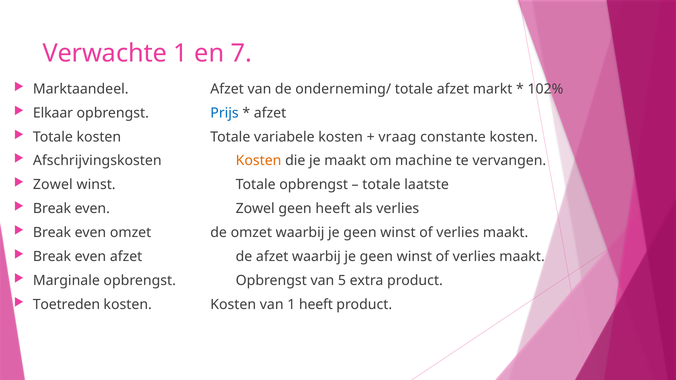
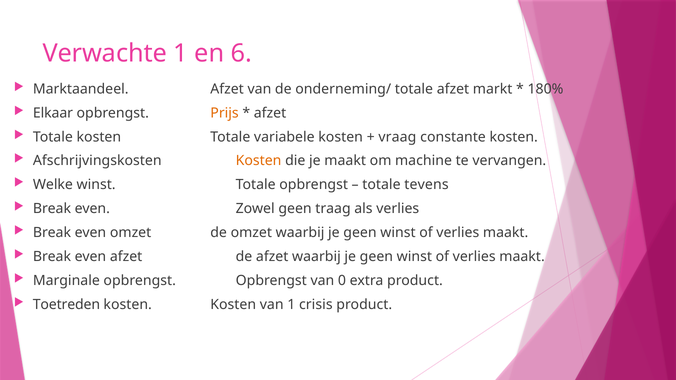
7: 7 -> 6
102%: 102% -> 180%
Prijs colour: blue -> orange
Zowel at (53, 185): Zowel -> Welke
laatste: laatste -> tevens
geen heeft: heeft -> traag
5: 5 -> 0
1 heeft: heeft -> crisis
